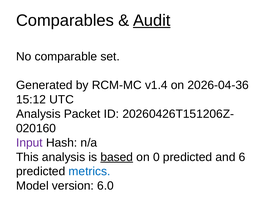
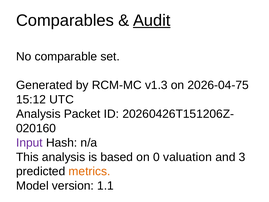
v1.4: v1.4 -> v1.3
2026-04-36: 2026-04-36 -> 2026-04-75
based underline: present -> none
0 predicted: predicted -> valuation
6: 6 -> 3
metrics colour: blue -> orange
6.0: 6.0 -> 1.1
